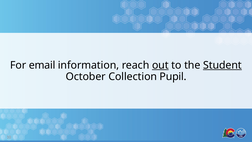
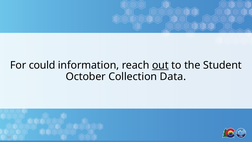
email: email -> could
Student underline: present -> none
Pupil: Pupil -> Data
